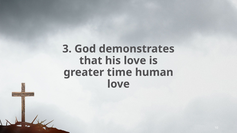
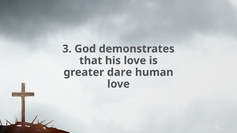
time: time -> dare
